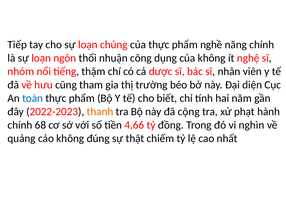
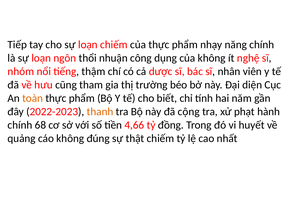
loạn chủng: chủng -> chiếm
nghề: nghề -> nhạy
toàn colour: blue -> orange
nghìn: nghìn -> huyết
